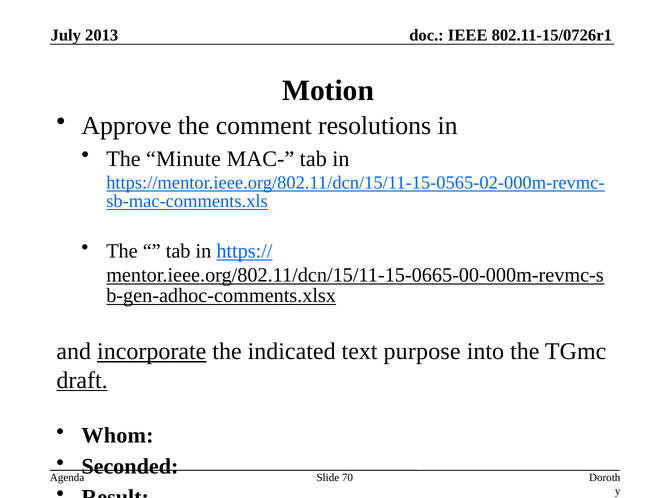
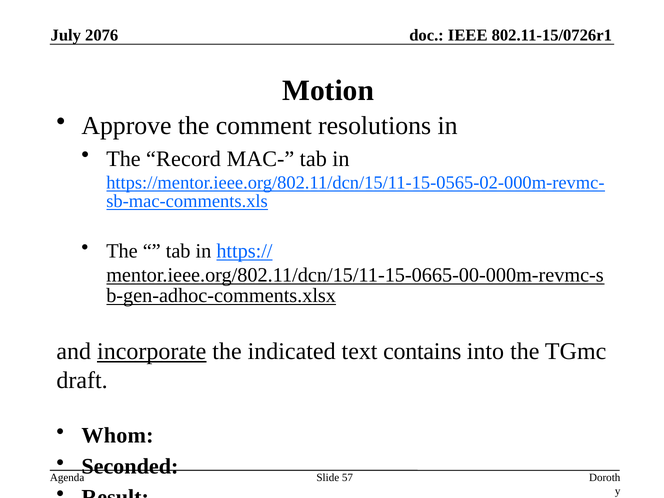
2013: 2013 -> 2076
Minute: Minute -> Record
purpose: purpose -> contains
draft underline: present -> none
70: 70 -> 57
